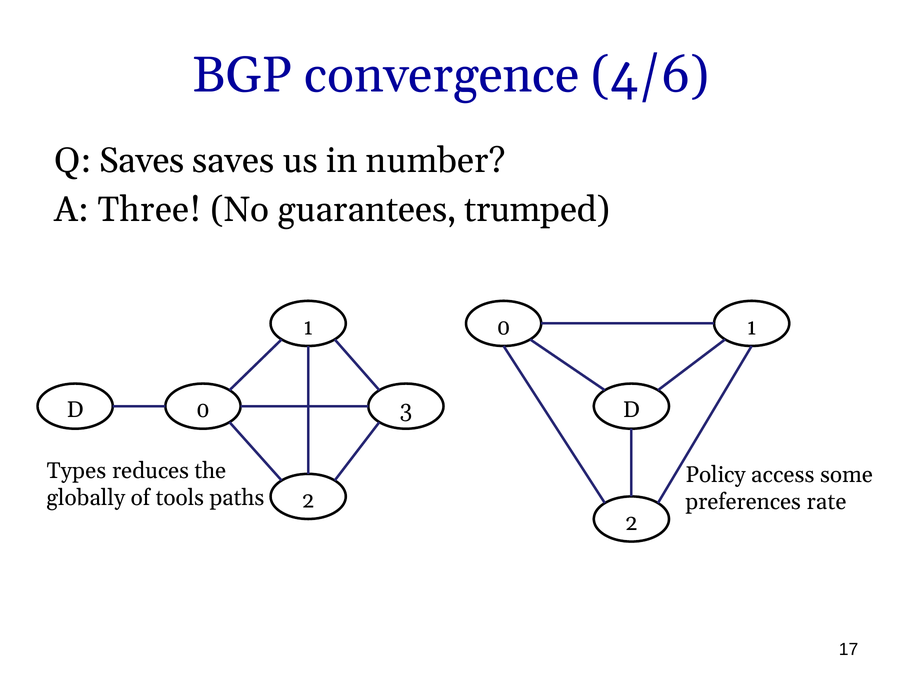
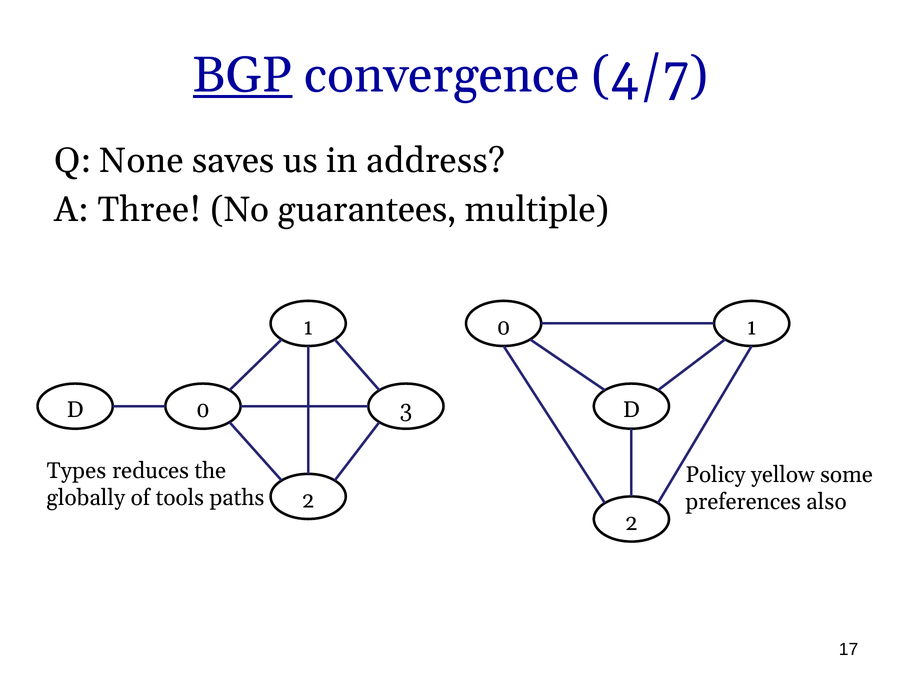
BGP underline: none -> present
4/6: 4/6 -> 4/7
Q Saves: Saves -> None
number: number -> address
trumped: trumped -> multiple
access: access -> yellow
rate: rate -> also
